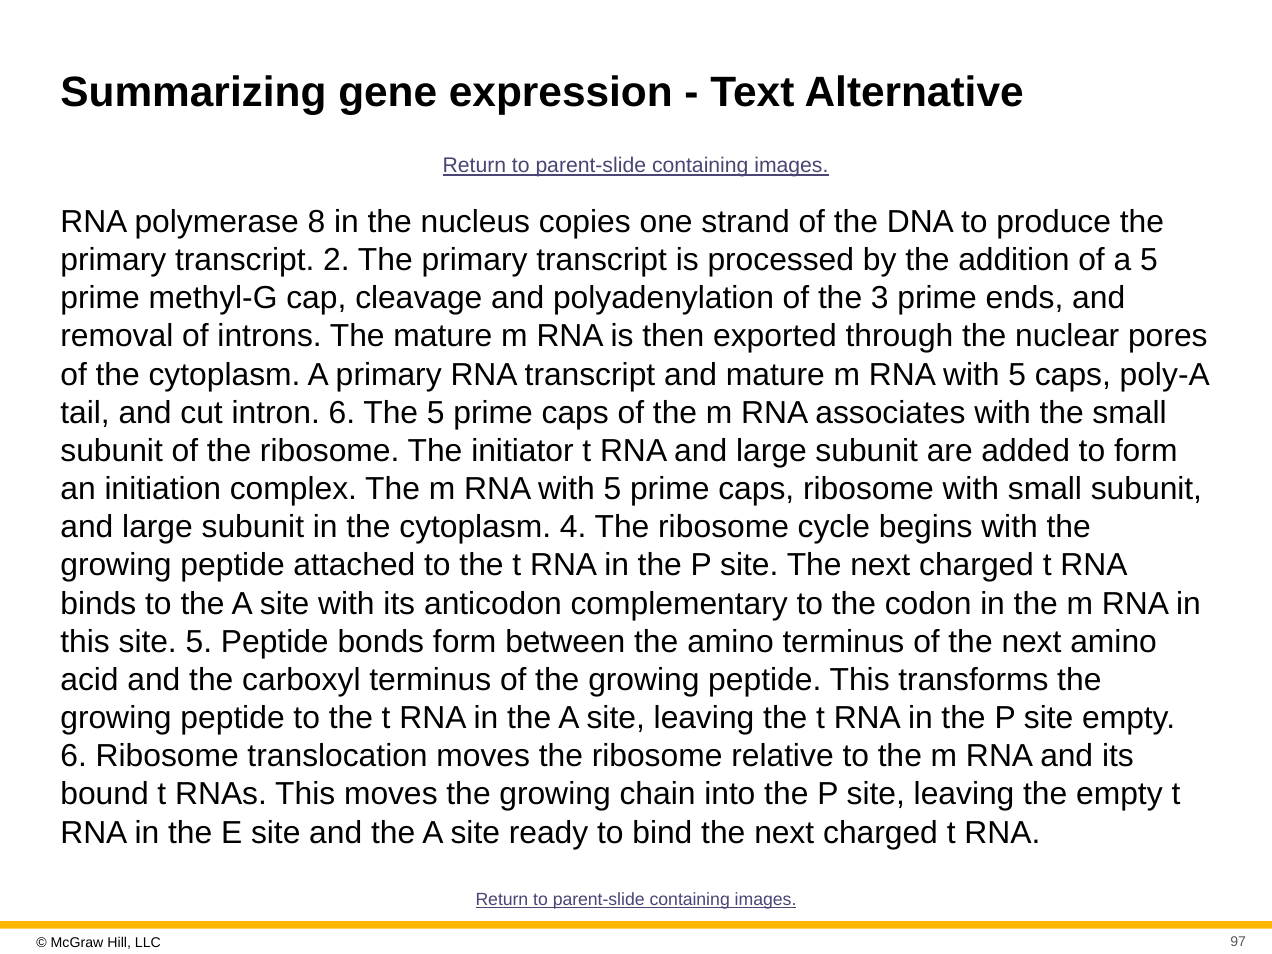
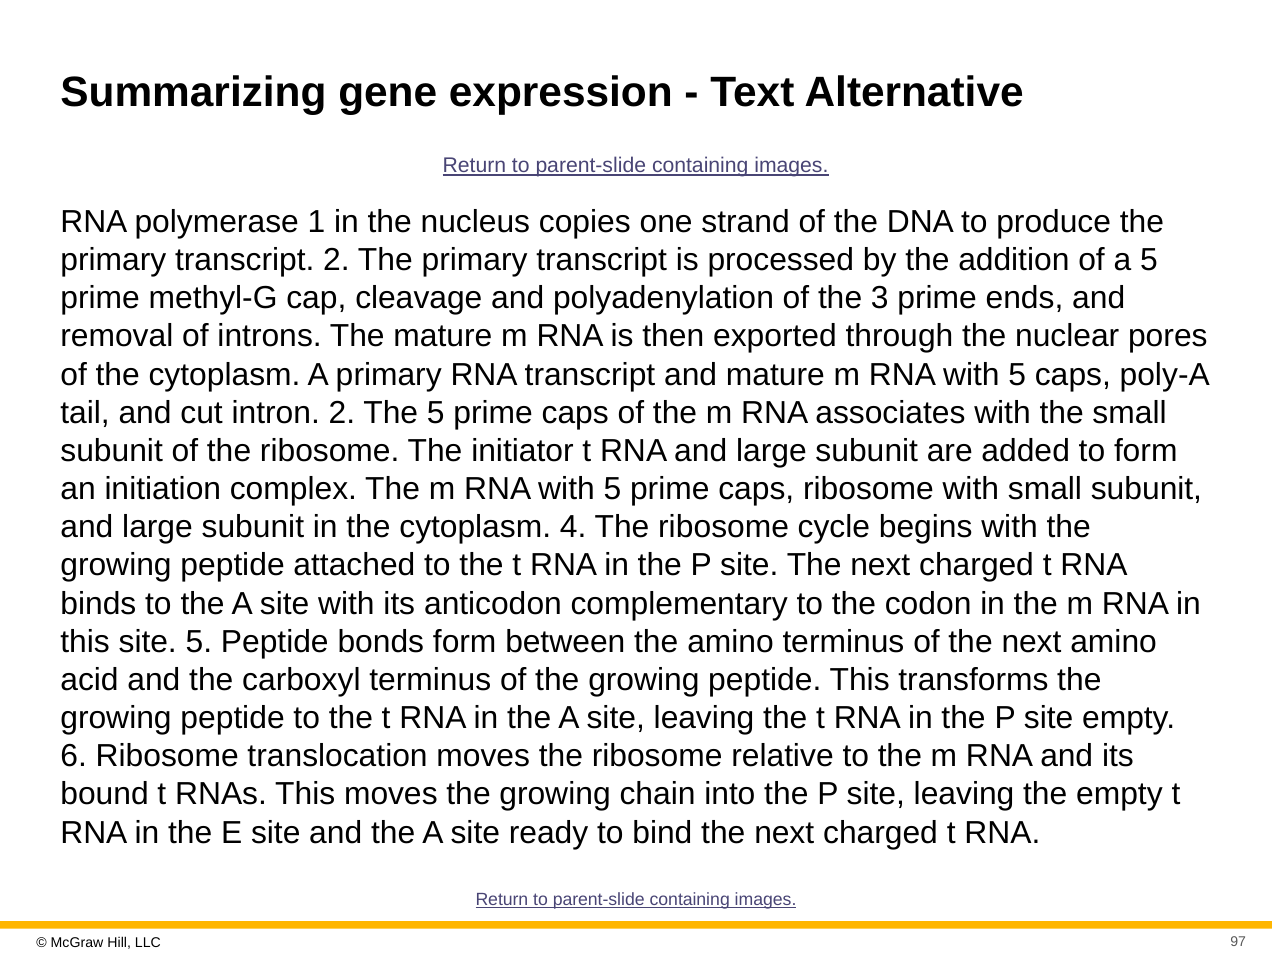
8: 8 -> 1
intron 6: 6 -> 2
